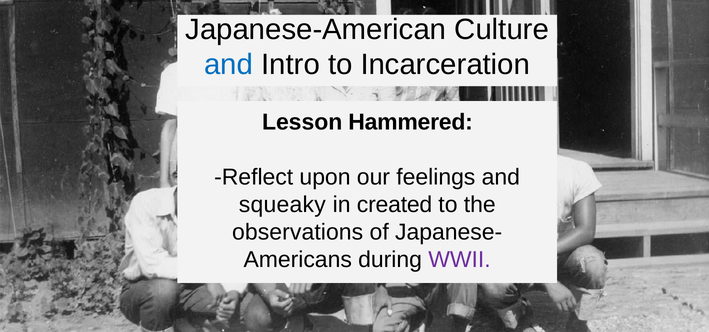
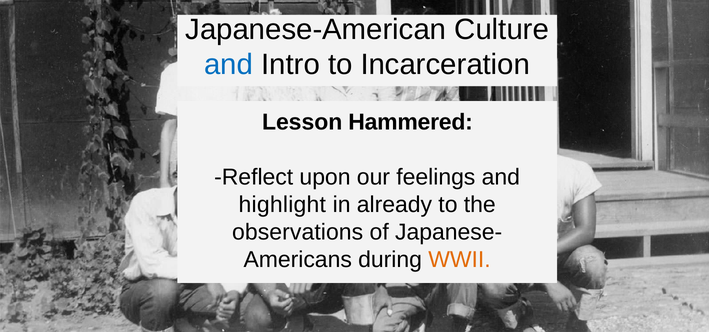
squeaky: squeaky -> highlight
created: created -> already
WWII colour: purple -> orange
